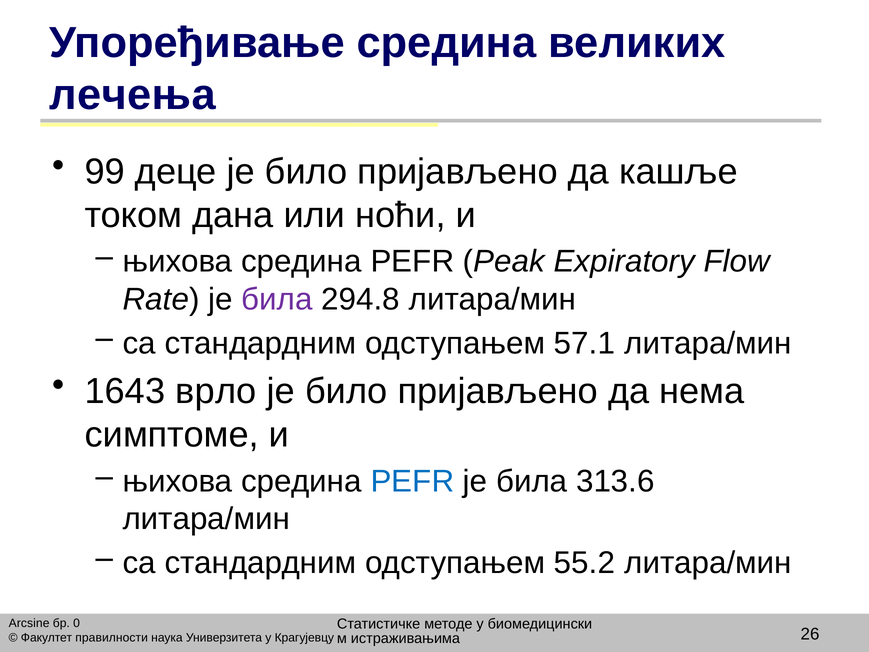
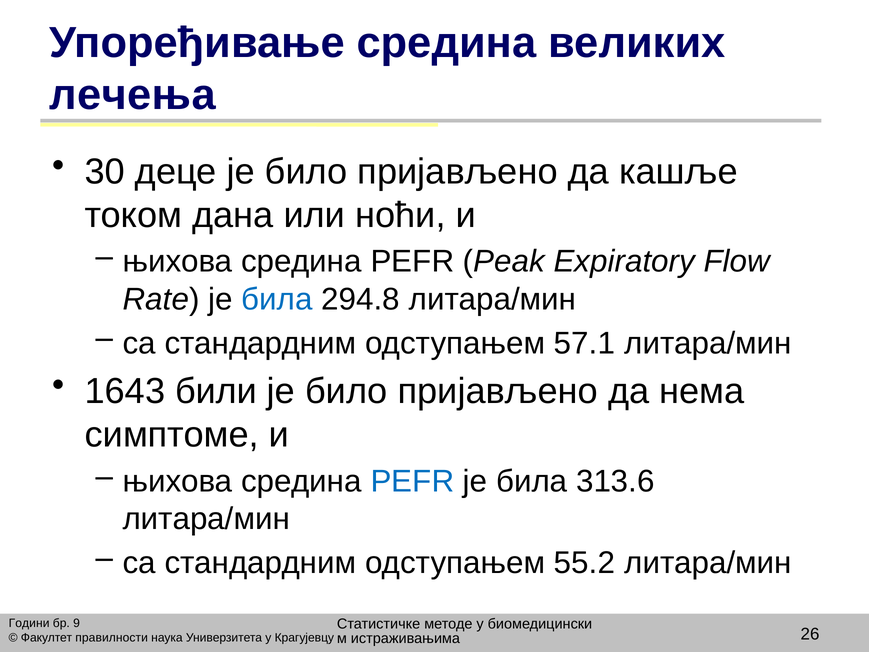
99: 99 -> 30
била at (277, 299) colour: purple -> blue
врло: врло -> били
Arcsine: Arcsine -> Години
0: 0 -> 9
